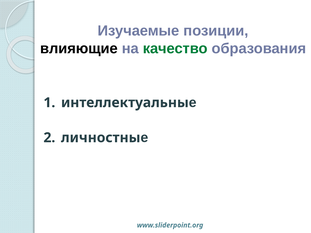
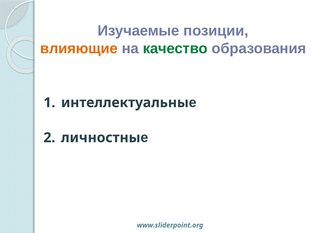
влияющие colour: black -> orange
